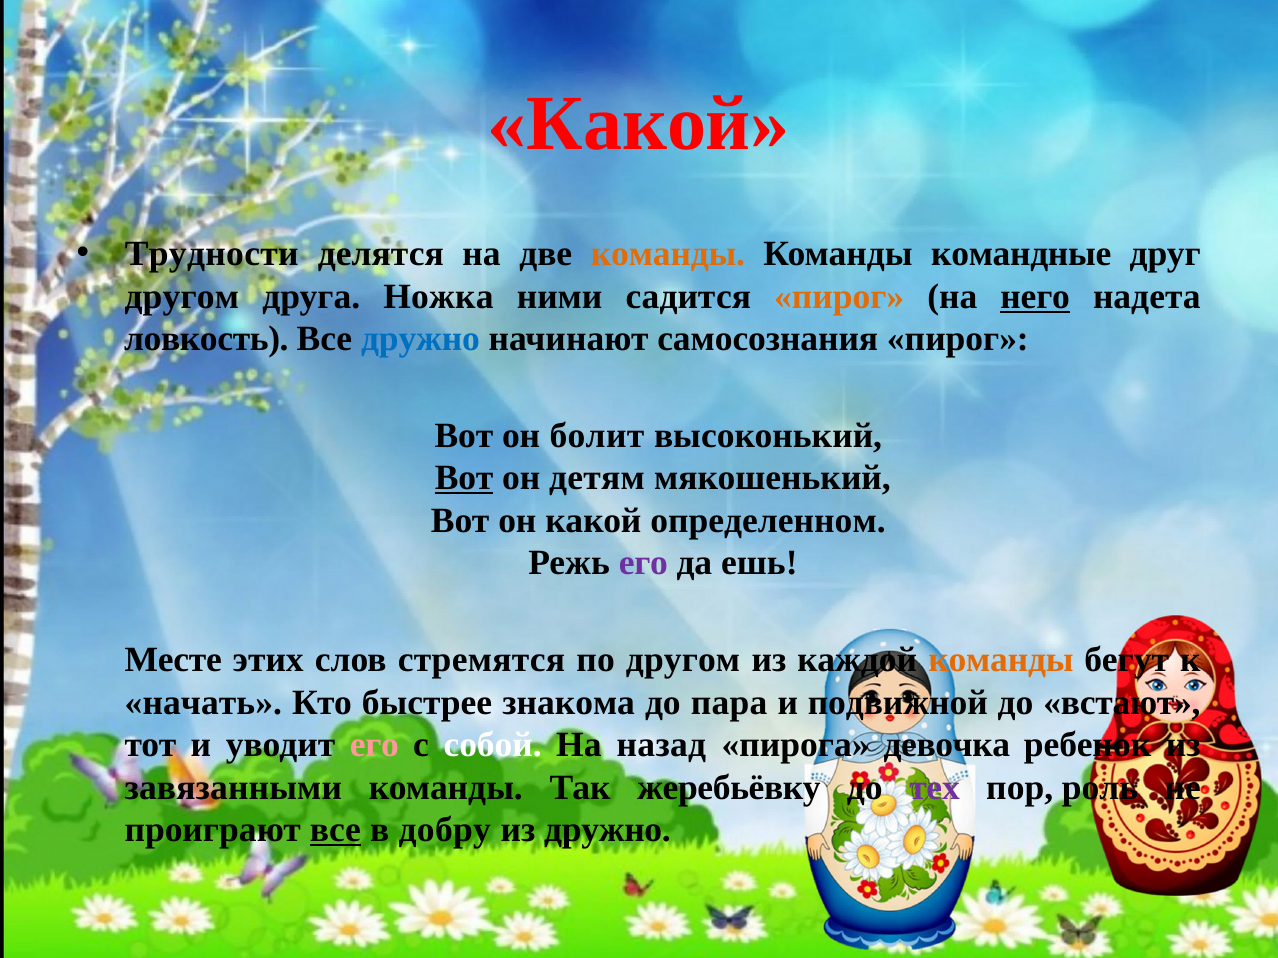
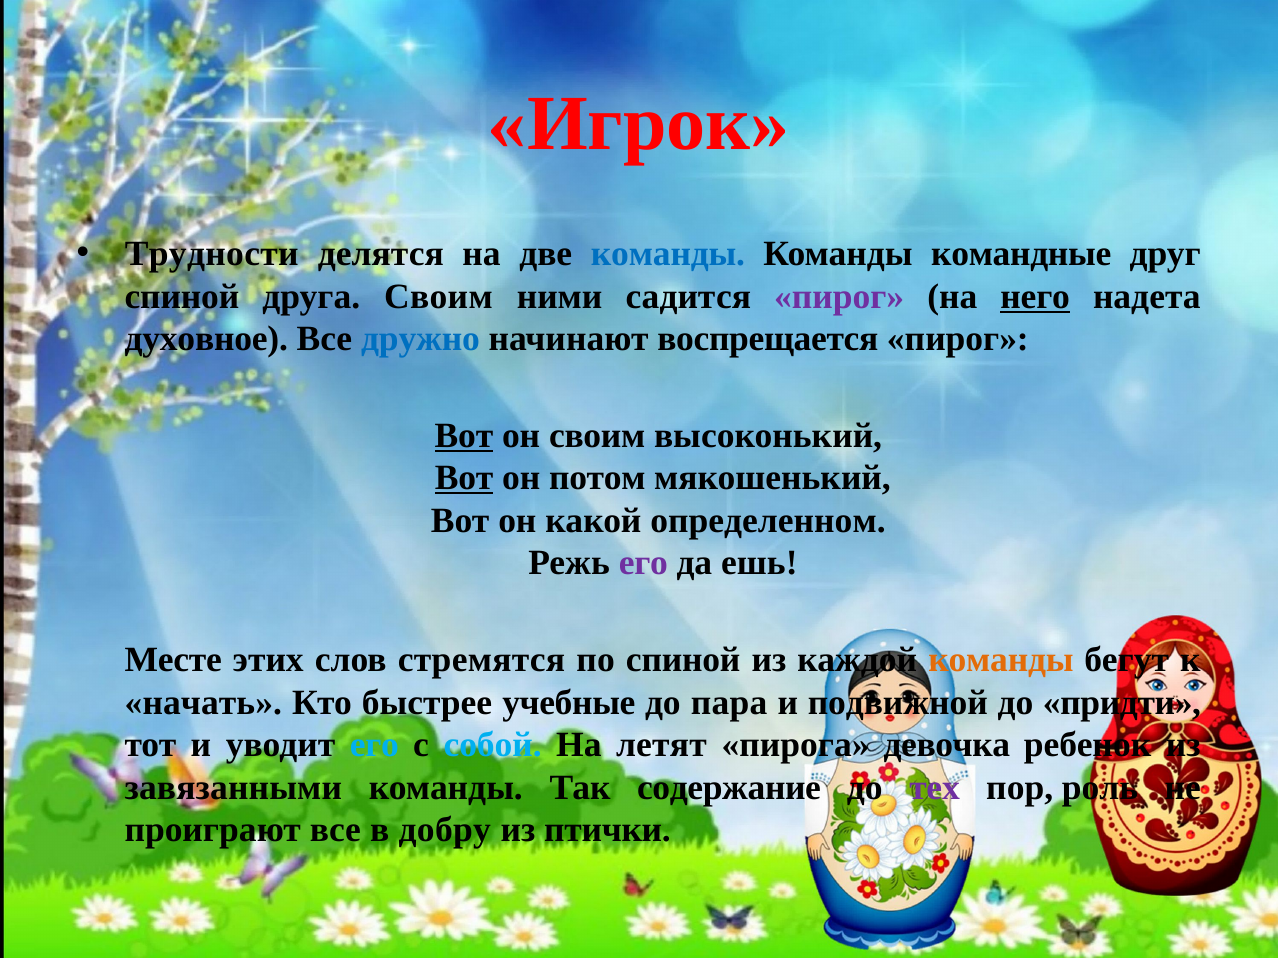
Какой at (639, 124): Какой -> Игрок
команды at (668, 254) colour: orange -> blue
другом at (182, 296): другом -> спиной
друга Ножка: Ножка -> Своим
пирог at (839, 296) colour: orange -> purple
ловкость: ловкость -> духовное
самосознания: самосознания -> воспрещается
Вот at (464, 436) underline: none -> present
он болит: болит -> своим
детям: детям -> потом
по другом: другом -> спиной
знакома: знакома -> учебные
встают: встают -> придти
его at (374, 745) colour: pink -> light blue
собой colour: white -> light blue
назад: назад -> летят
жеребьёвку: жеребьёвку -> содержание
все at (335, 831) underline: present -> none
из дружно: дружно -> птички
